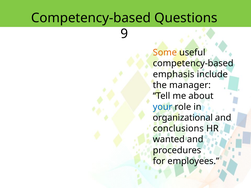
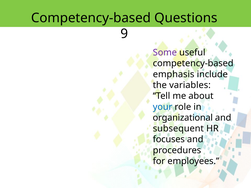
Some colour: orange -> purple
manager: manager -> variables
conclusions: conclusions -> subsequent
wanted: wanted -> focuses
